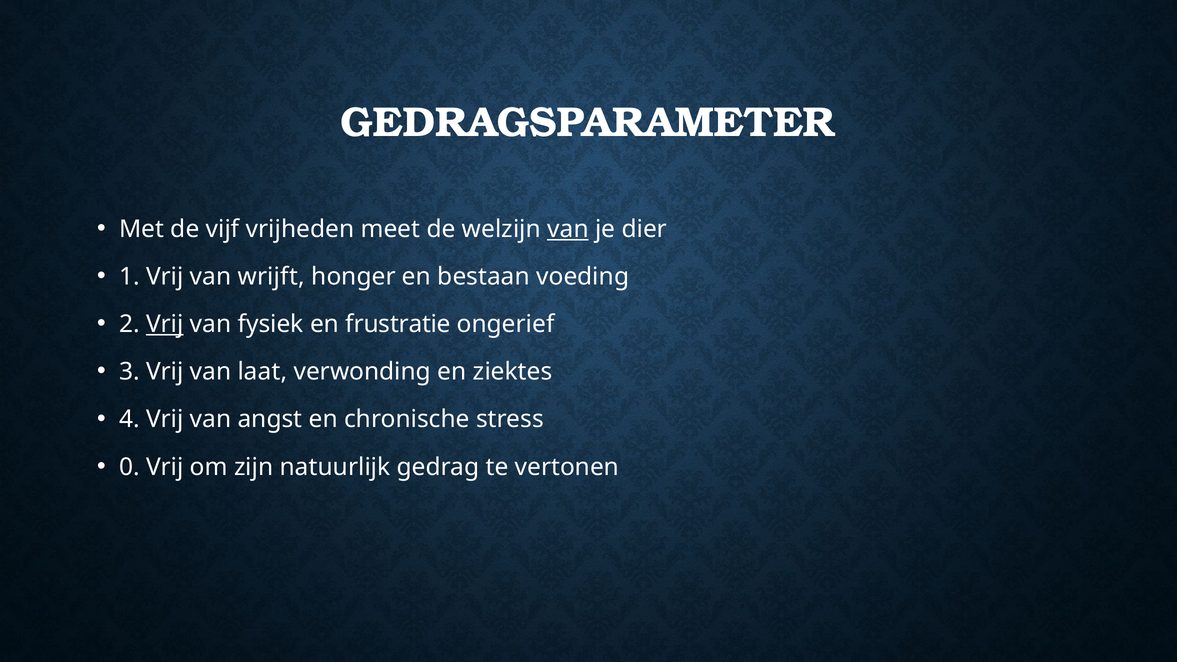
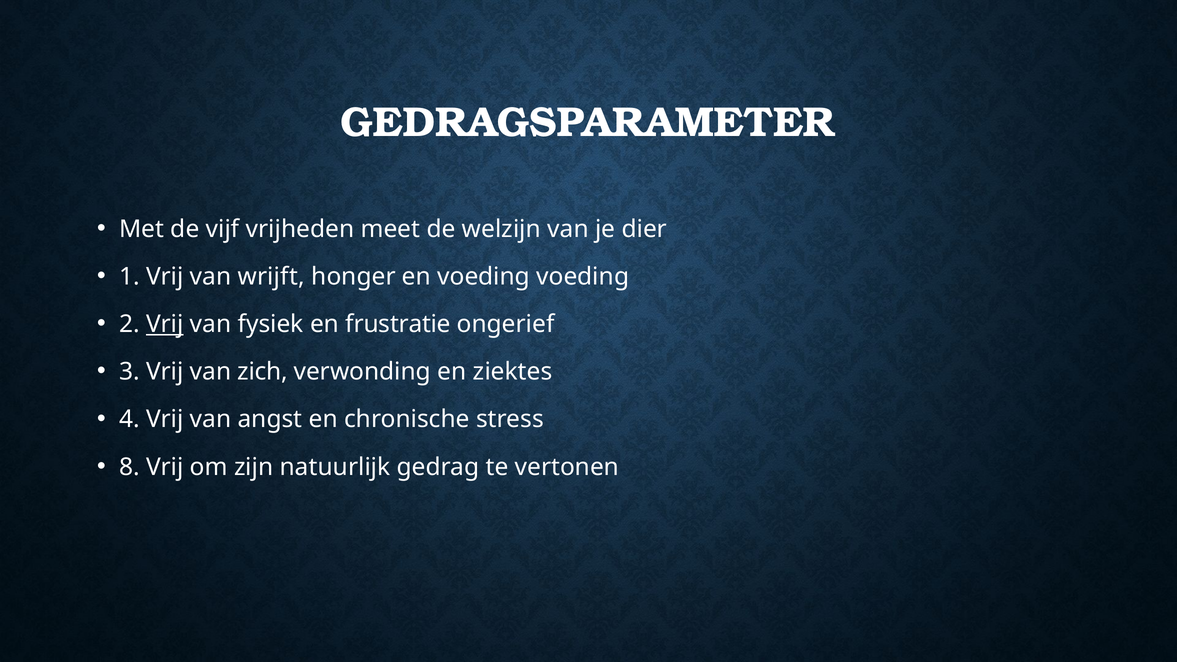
van at (568, 229) underline: present -> none
en bestaan: bestaan -> voeding
laat: laat -> zich
0: 0 -> 8
